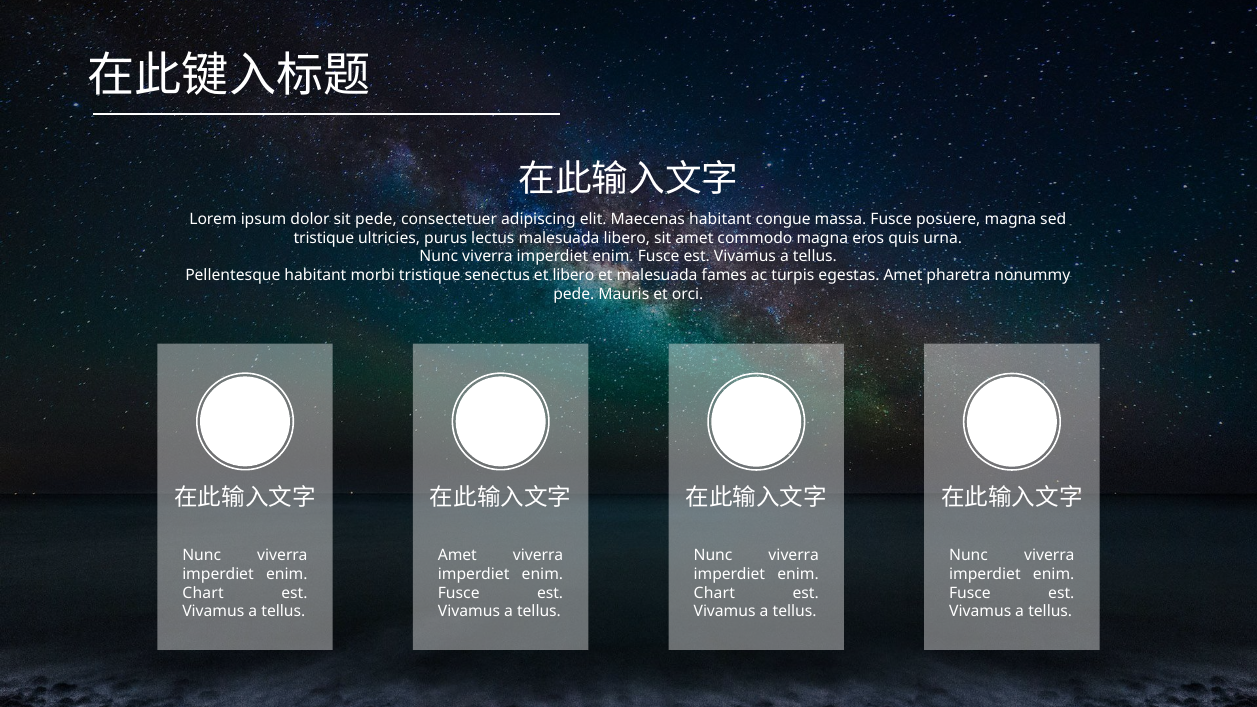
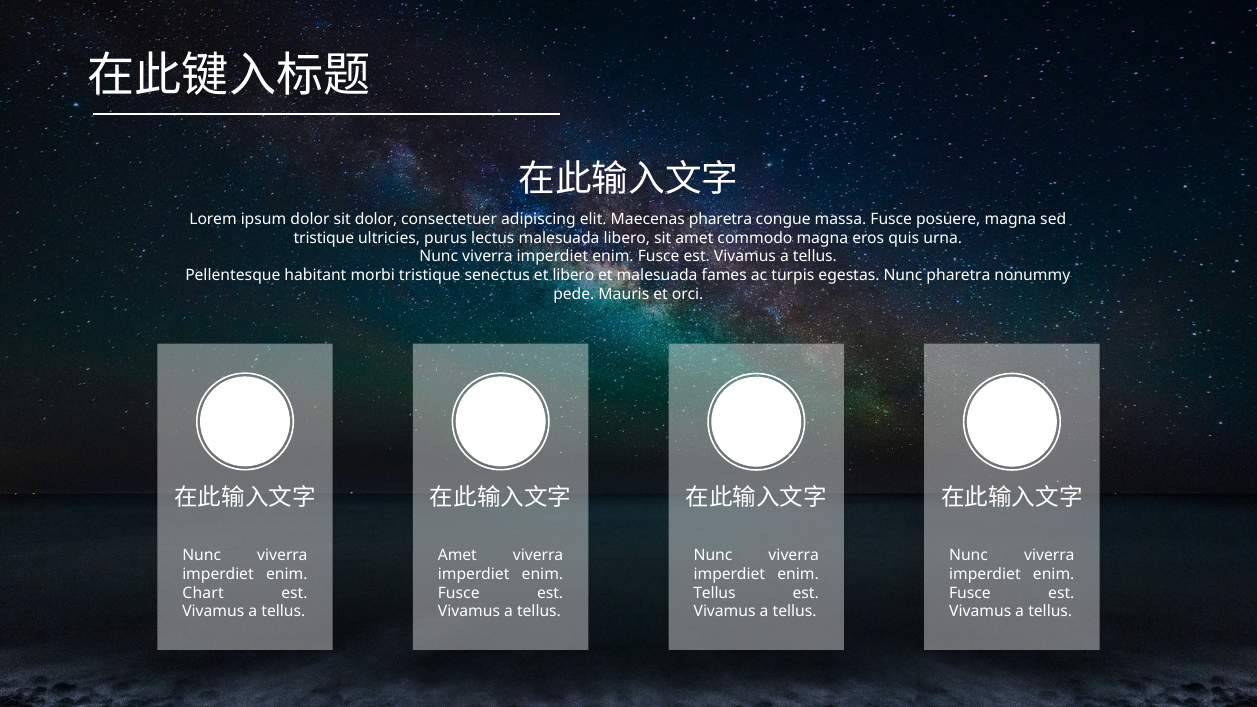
sit pede: pede -> dolor
Maecenas habitant: habitant -> pharetra
egestas Amet: Amet -> Nunc
Chart at (714, 593): Chart -> Tellus
